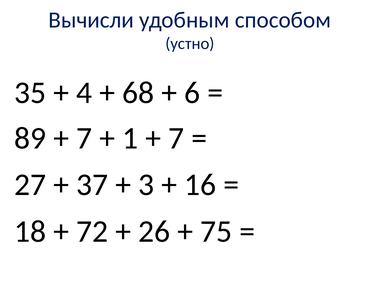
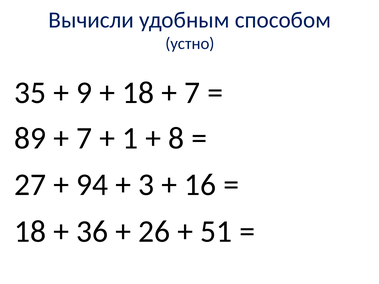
4: 4 -> 9
68 at (138, 93): 68 -> 18
6 at (192, 93): 6 -> 7
7 at (176, 138): 7 -> 8
37: 37 -> 94
72: 72 -> 36
75: 75 -> 51
